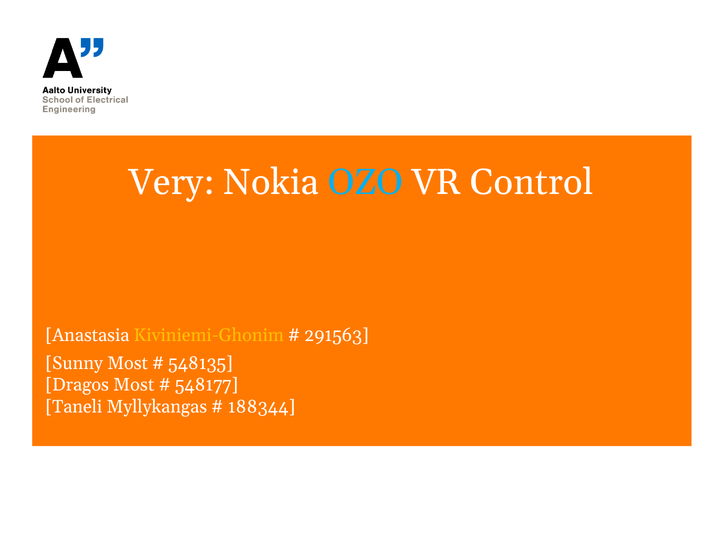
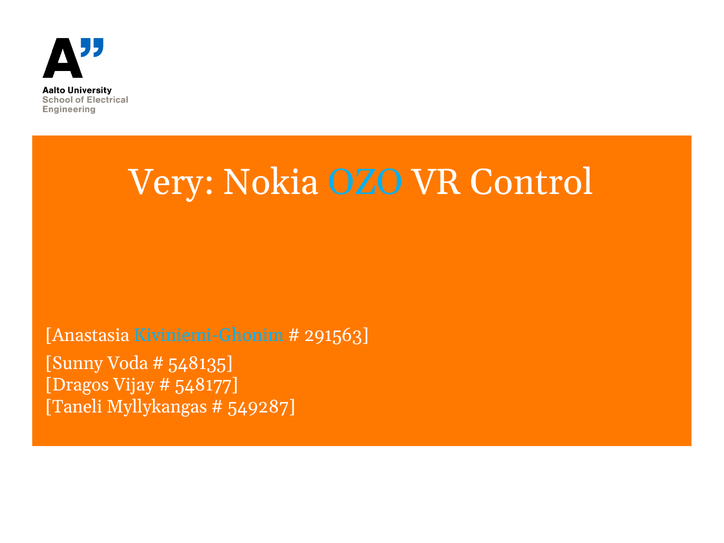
Kiviniemi-Ghonim colour: yellow -> light blue
Sunny Most: Most -> Voda
Dragos Most: Most -> Vijay
188344: 188344 -> 549287
